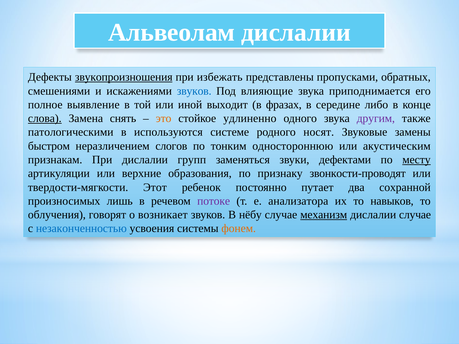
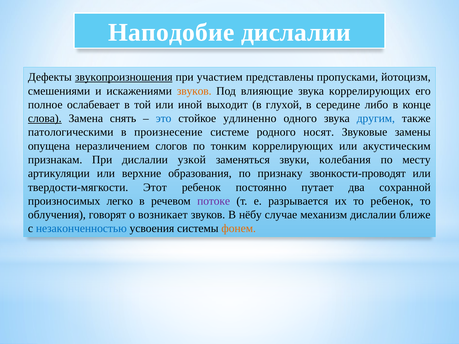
Альвеолам: Альвеолам -> Наподобие
избежать: избежать -> участием
обратных: обратных -> йотоцизм
звуков at (194, 91) colour: blue -> orange
звука приподнимается: приподнимается -> коррелирующих
выявление: выявление -> ослабевает
фразах: фразах -> глухой
это colour: orange -> blue
другим colour: purple -> blue
используются: используются -> произнесение
быстром: быстром -> опущена
тонким одностороннюю: одностороннюю -> коррелирующих
групп: групп -> узкой
дефектами: дефектами -> колебания
месту underline: present -> none
лишь: лишь -> легко
анализатора: анализатора -> разрывается
то навыков: навыков -> ребенок
механизм underline: present -> none
дислалии случае: случае -> ближе
